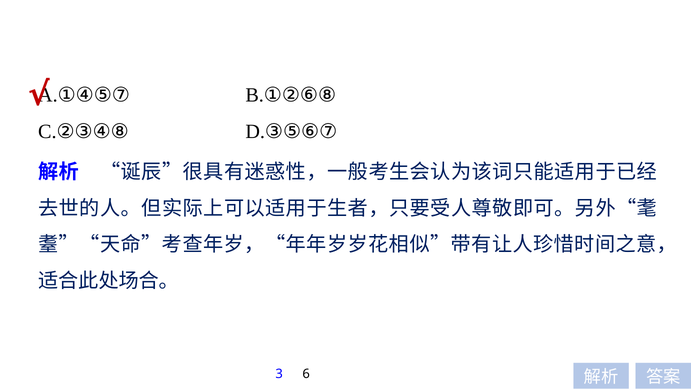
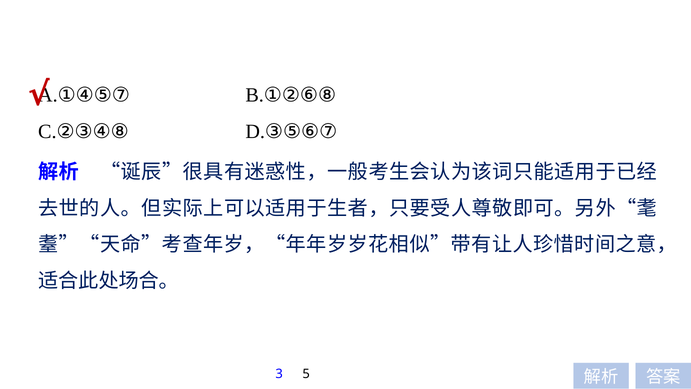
6: 6 -> 5
